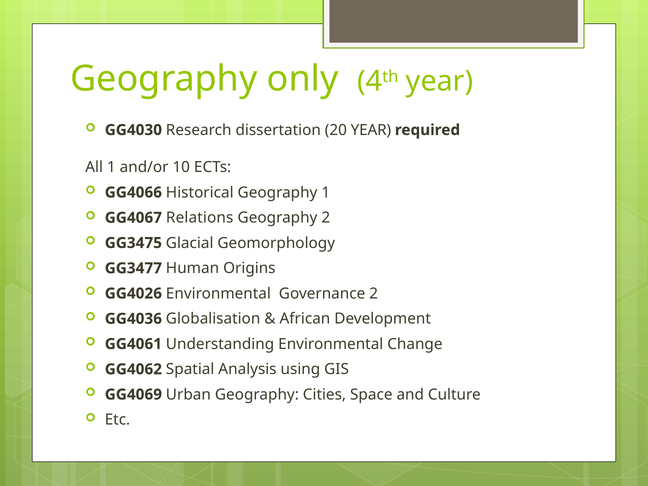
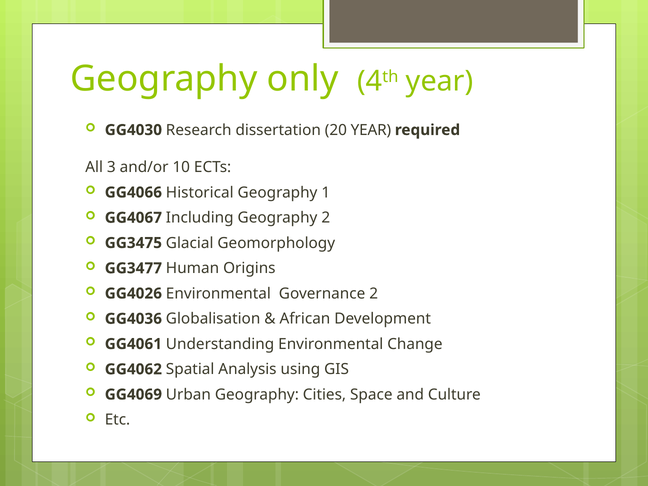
All 1: 1 -> 3
Relations: Relations -> Including
